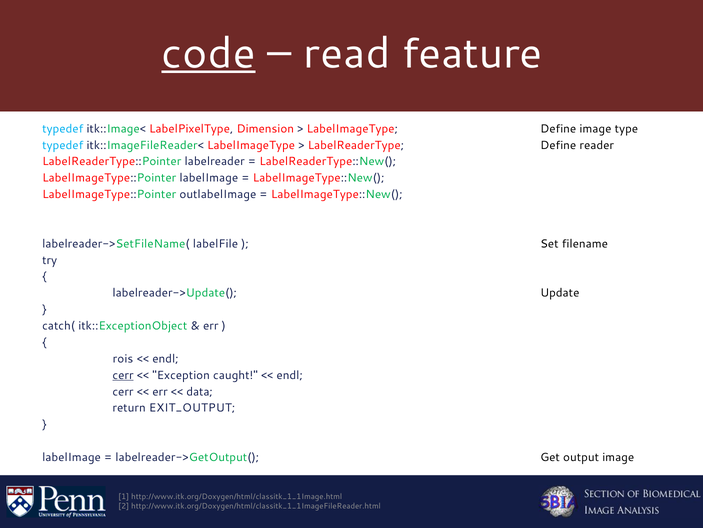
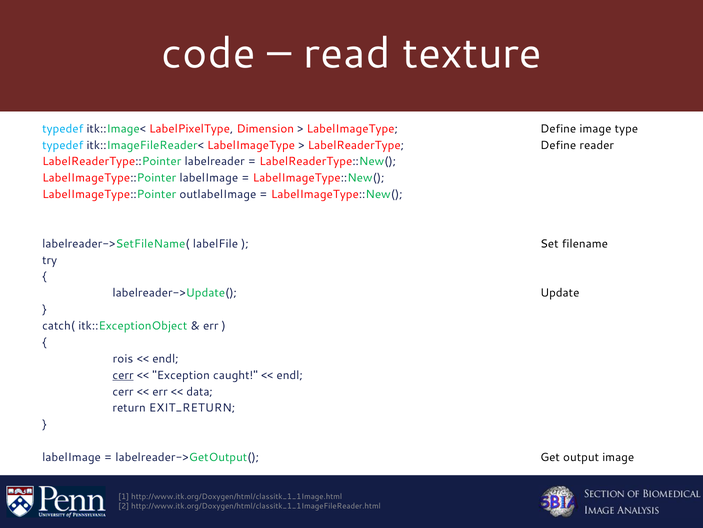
code underline: present -> none
feature: feature -> texture
EXIT_OUTPUT: EXIT_OUTPUT -> EXIT_RETURN
